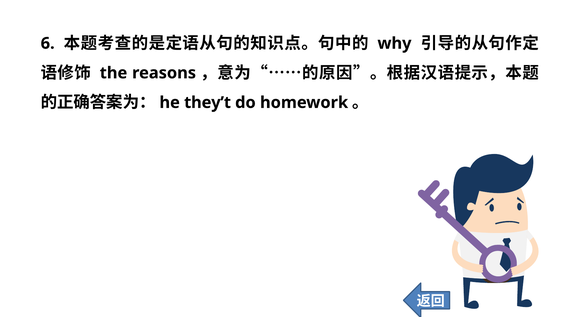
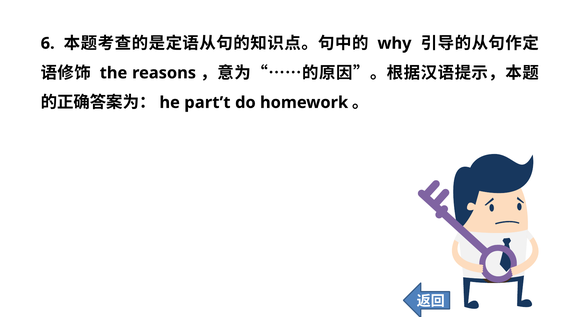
they’t: they’t -> part’t
